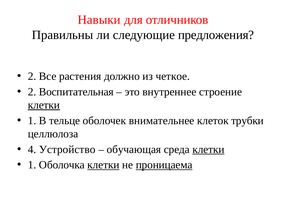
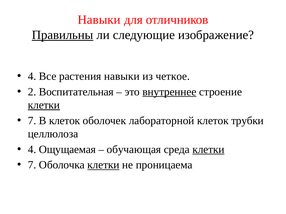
Правильны underline: none -> present
предложения: предложения -> изображение
2 at (32, 76): 2 -> 4
растения должно: должно -> навыки
внутреннее underline: none -> present
1 at (32, 121): 1 -> 7
В тельце: тельце -> клеток
внимательнее: внимательнее -> лабораторной
Устройство: Устройство -> Ощущаемая
1 at (32, 165): 1 -> 7
проницаема underline: present -> none
